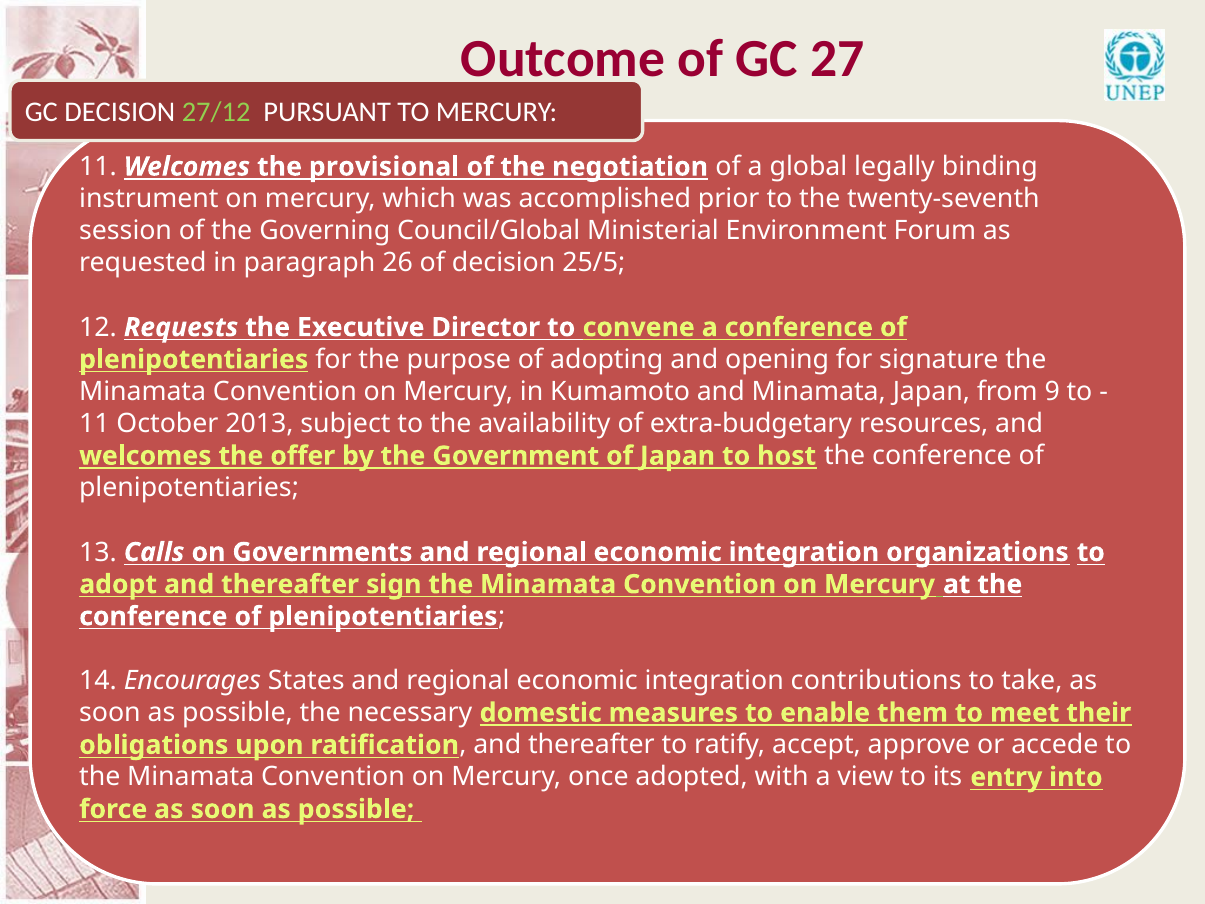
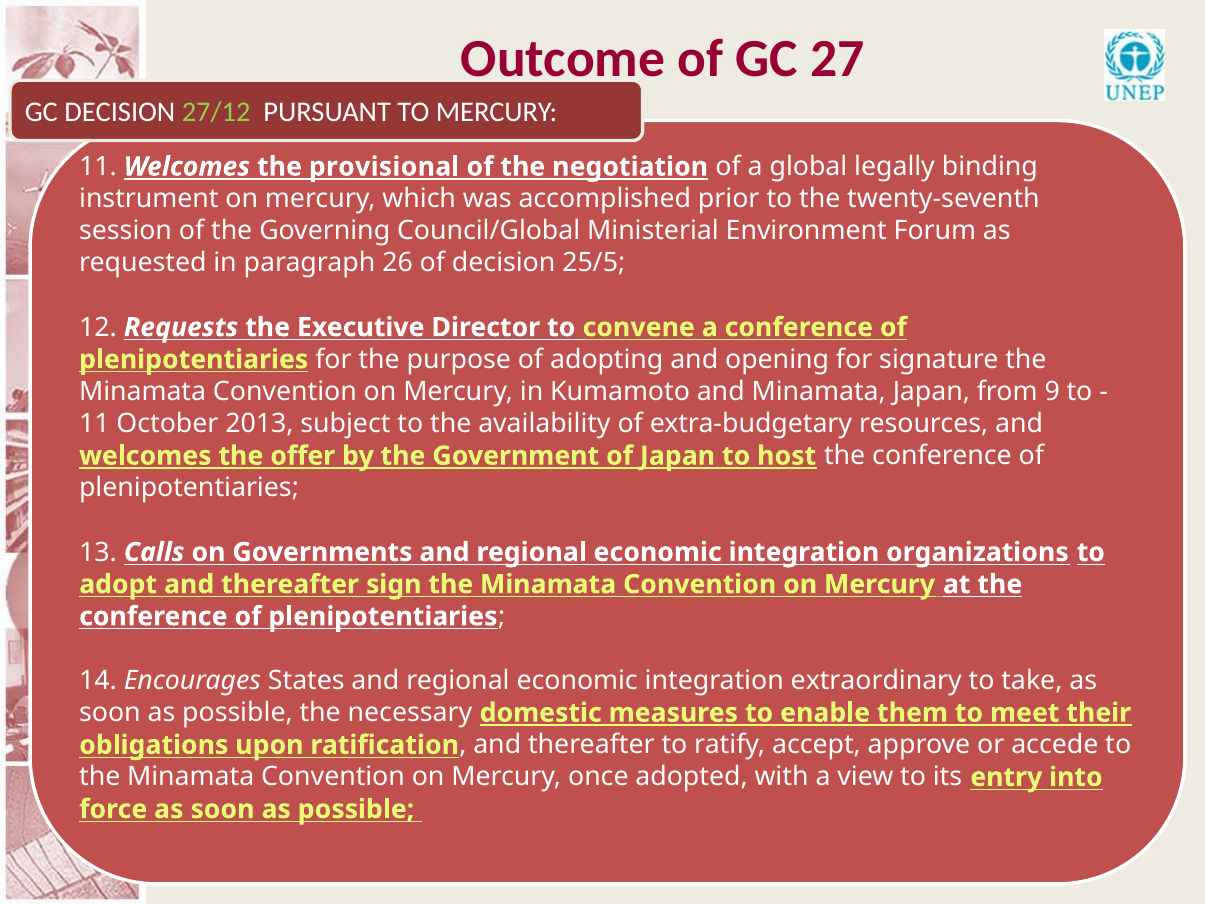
contributions: contributions -> extraordinary
